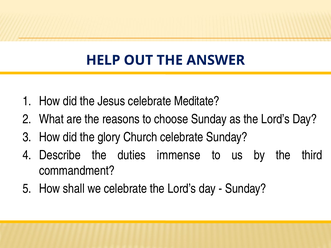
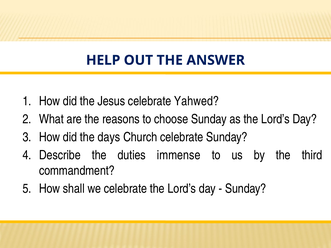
Meditate: Meditate -> Yahwed
glory: glory -> days
